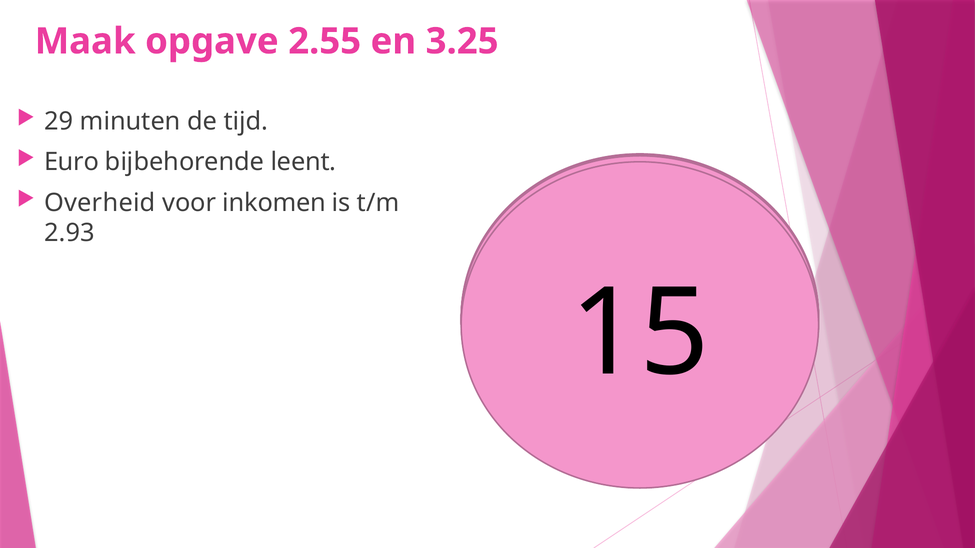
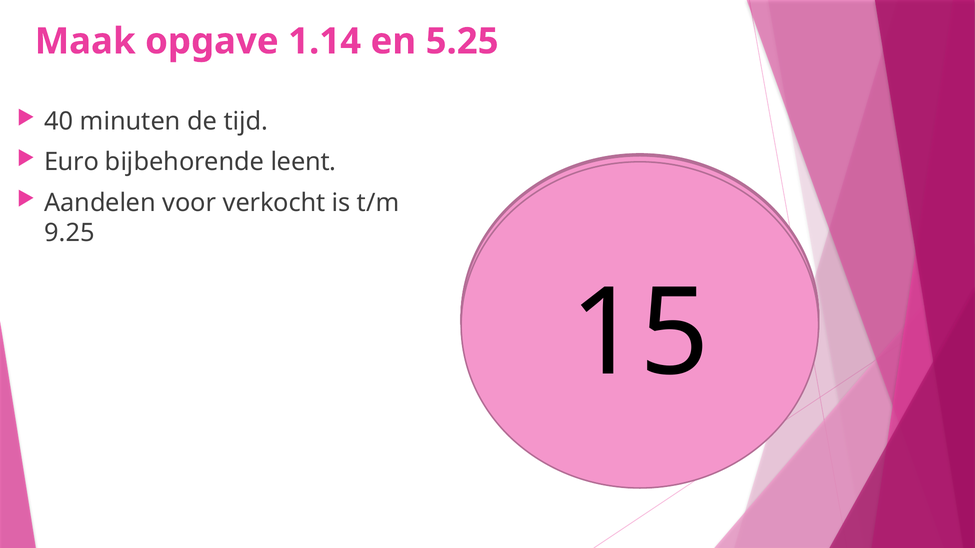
2.55: 2.55 -> 1.14
3.25: 3.25 -> 5.25
29: 29 -> 40
Overheid: Overheid -> Aandelen
inkomen: inkomen -> verkocht
2.93: 2.93 -> 9.25
